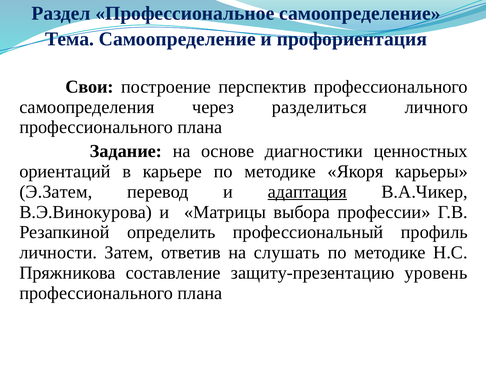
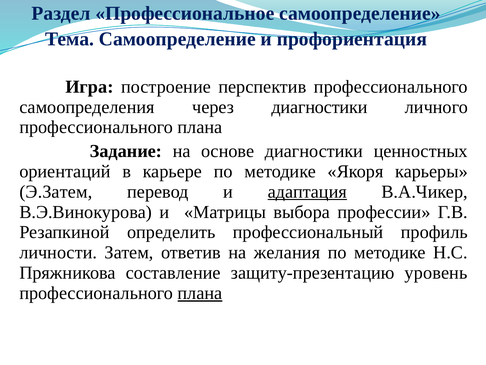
Свои: Свои -> Игра
через разделиться: разделиться -> диагностики
слушать: слушать -> желания
плана at (200, 293) underline: none -> present
